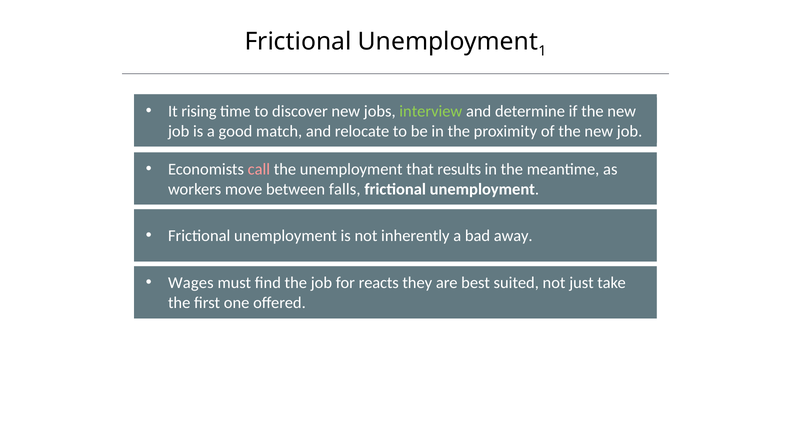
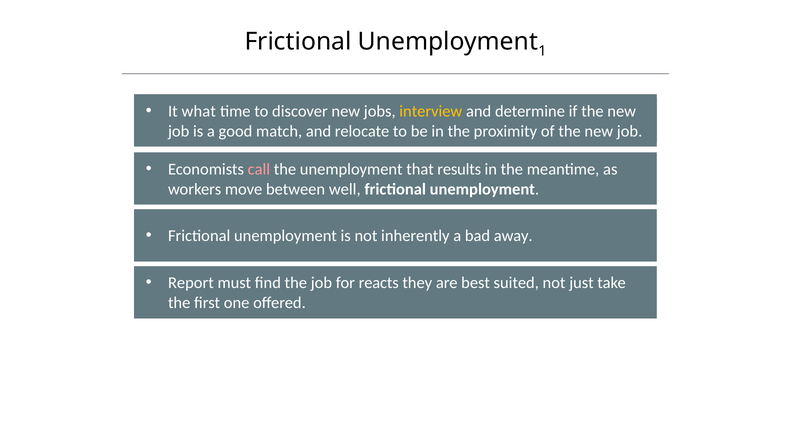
rising: rising -> what
interview colour: light green -> yellow
falls: falls -> well
Wages: Wages -> Report
